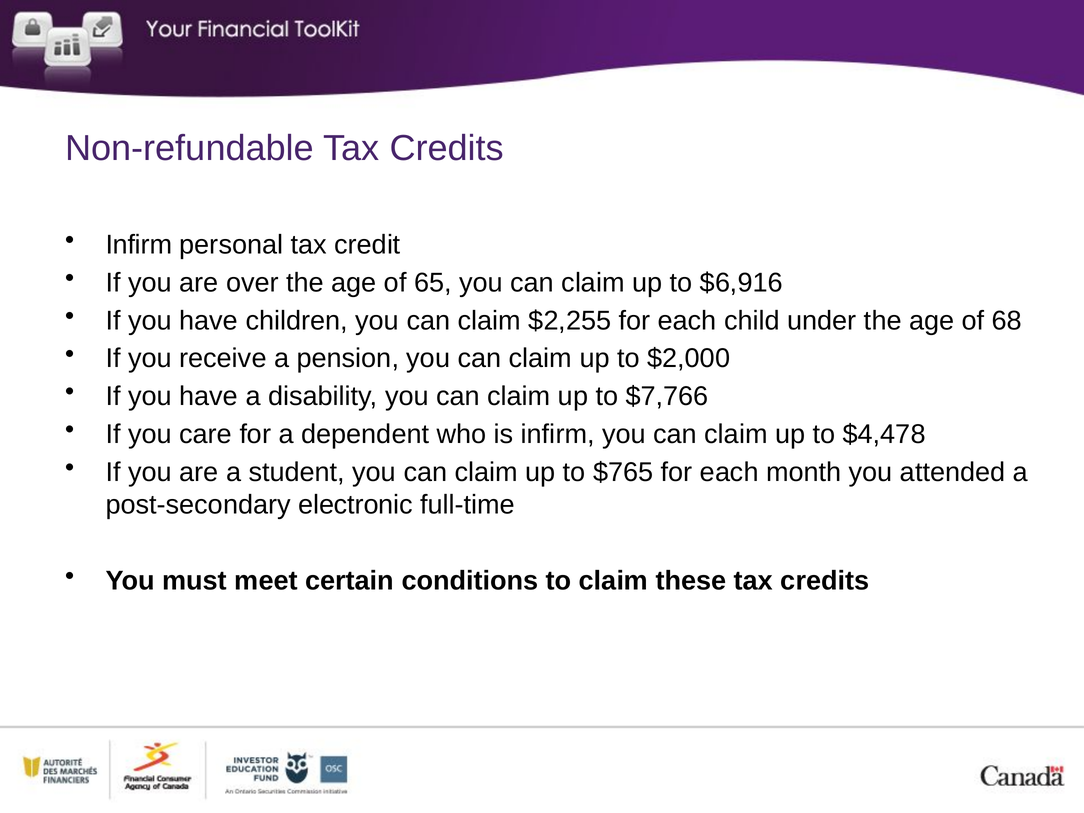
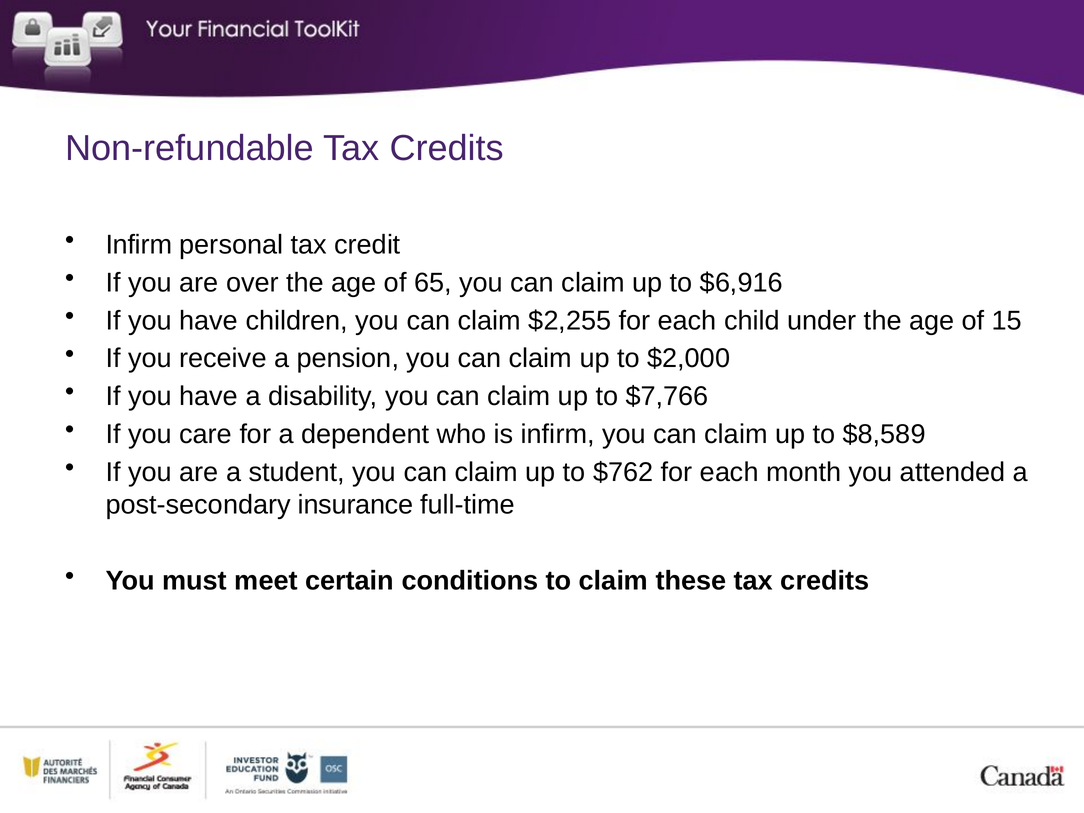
68: 68 -> 15
$4,478: $4,478 -> $8,589
$765: $765 -> $762
electronic: electronic -> insurance
